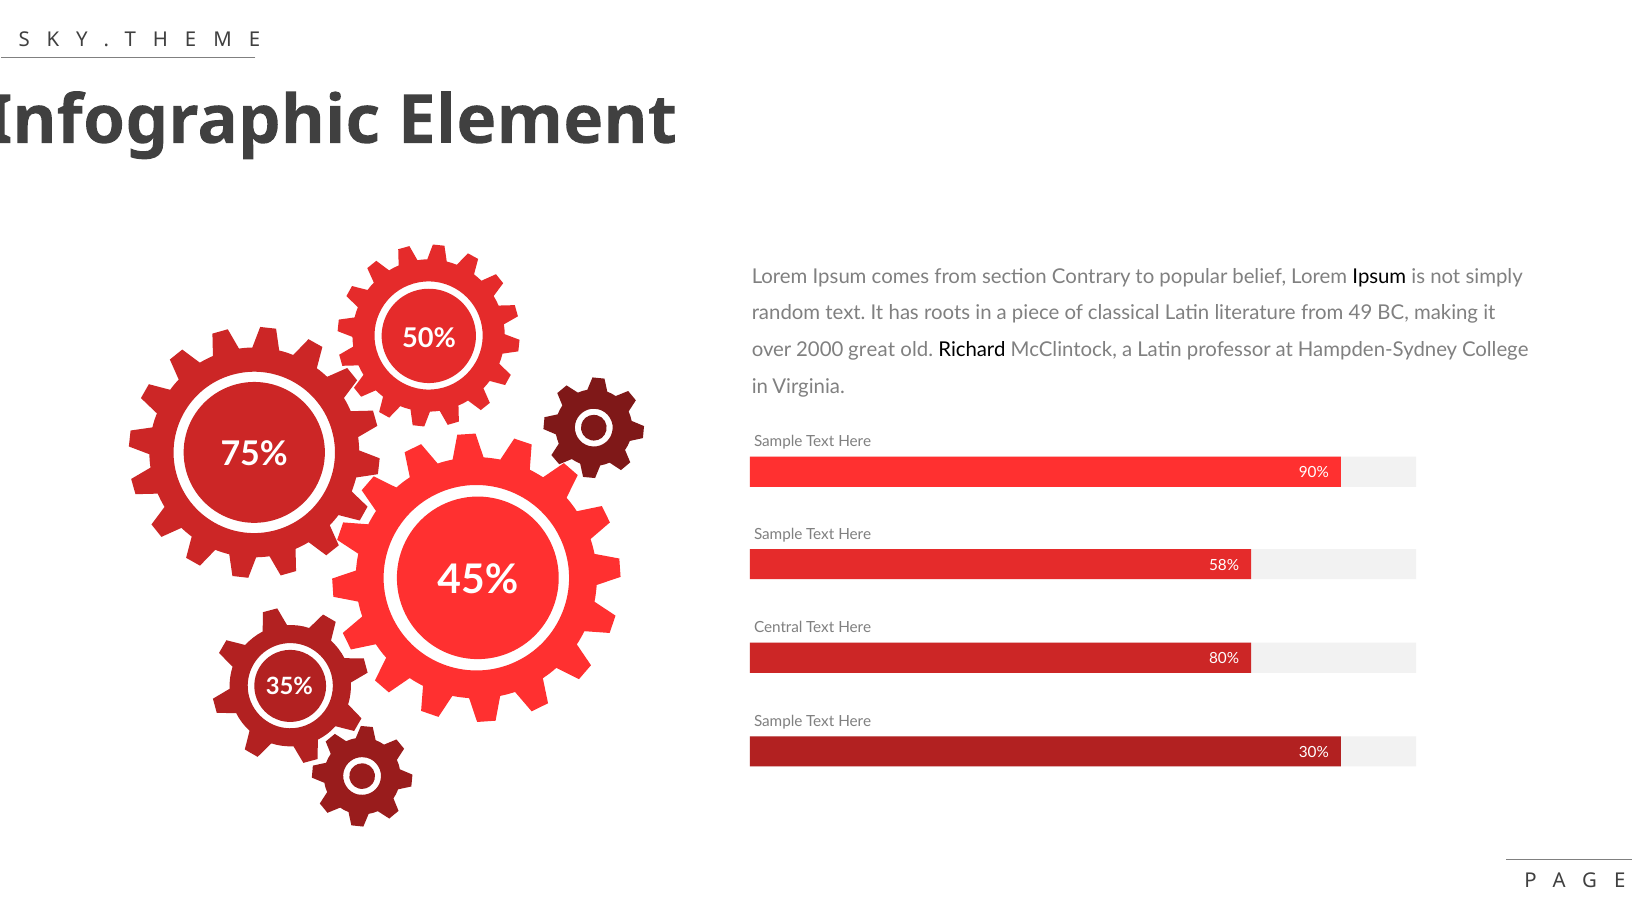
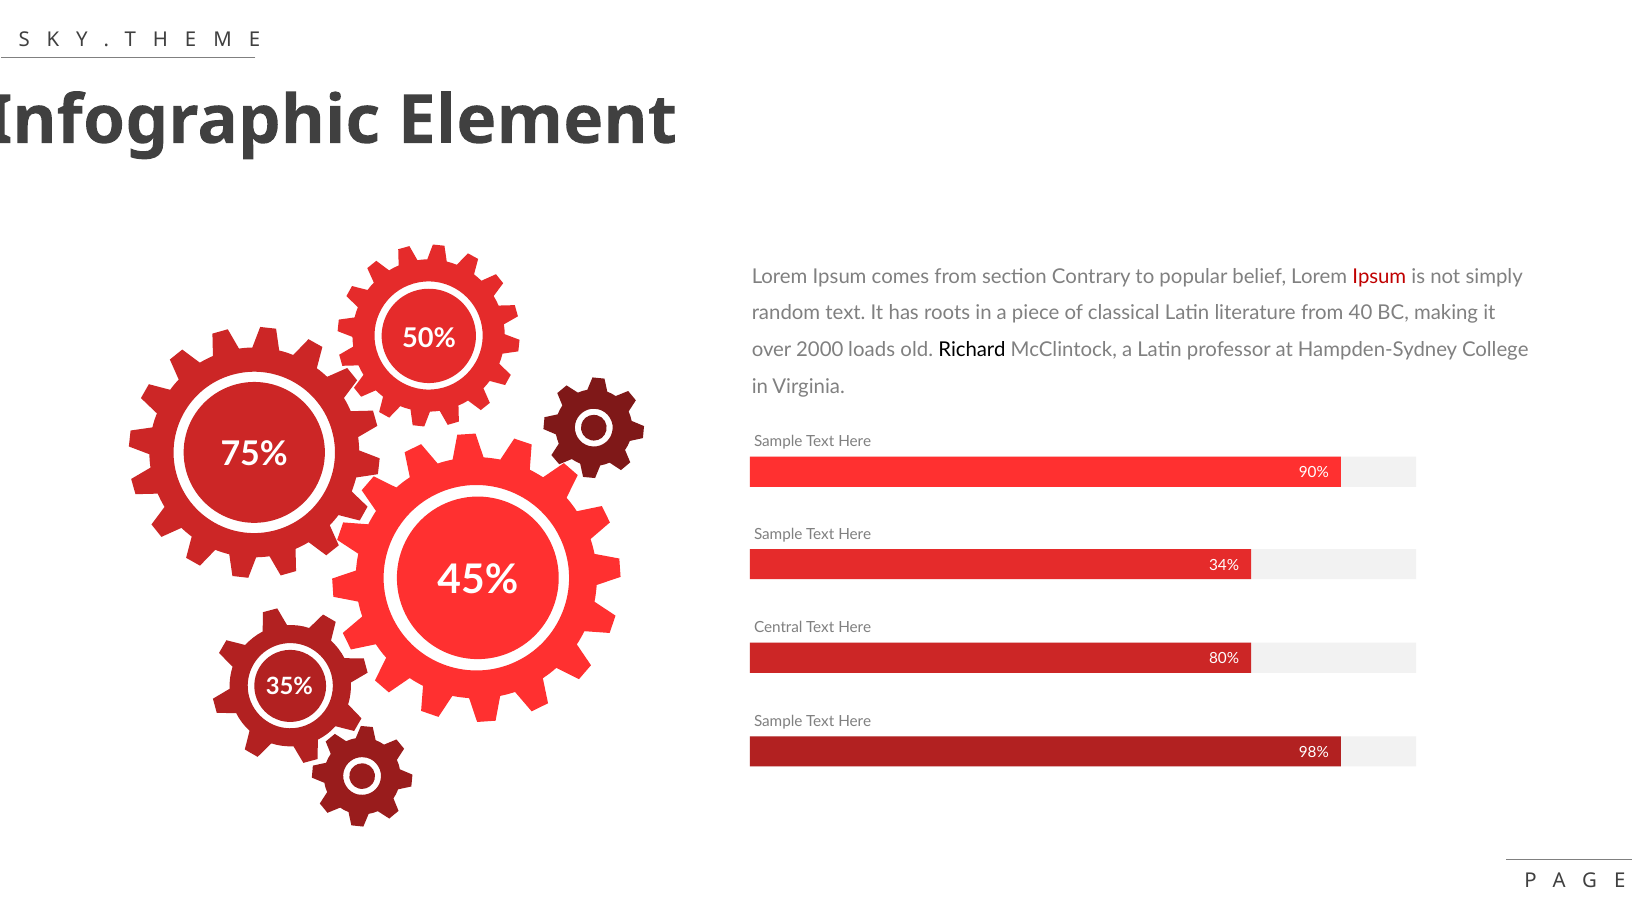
Ipsum at (1379, 276) colour: black -> red
49: 49 -> 40
great: great -> loads
58%: 58% -> 34%
30%: 30% -> 98%
